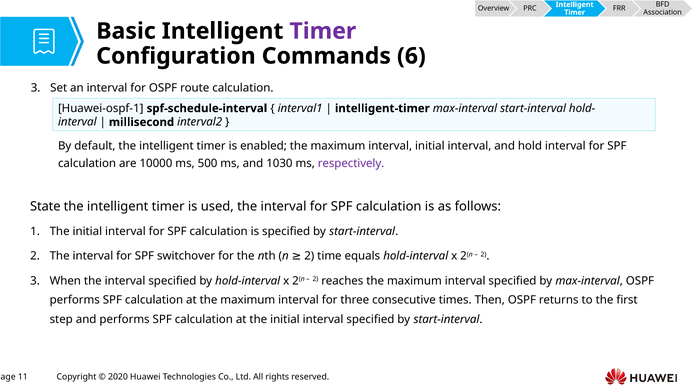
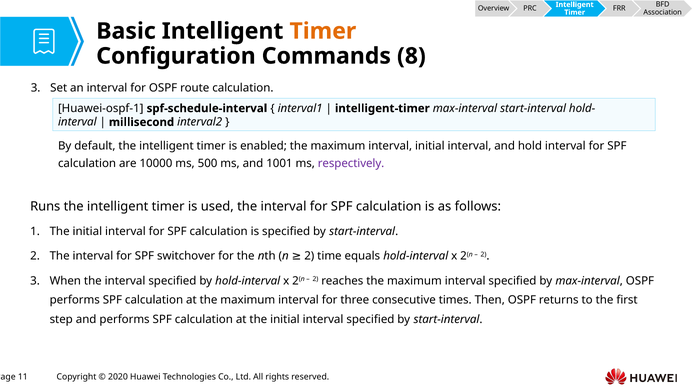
Timer at (323, 31) colour: purple -> orange
6: 6 -> 8
1030: 1030 -> 1001
State: State -> Runs
